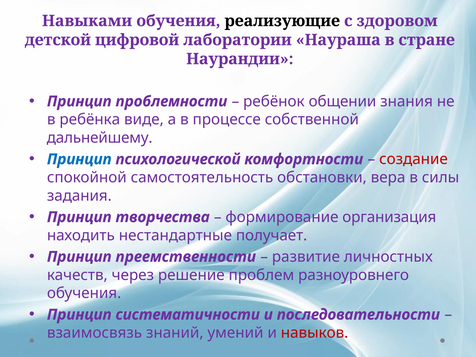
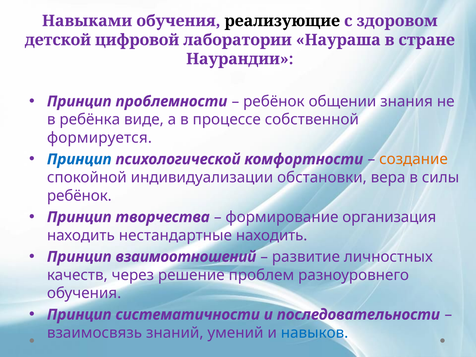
дальнейшему: дальнейшему -> формируется
создание colour: red -> orange
самостоятельность: самостоятельность -> индивидуализации
задания at (79, 196): задания -> ребёнок
нестандартные получает: получает -> находить
преемственности: преемственности -> взаимоотношений
навыков colour: red -> blue
